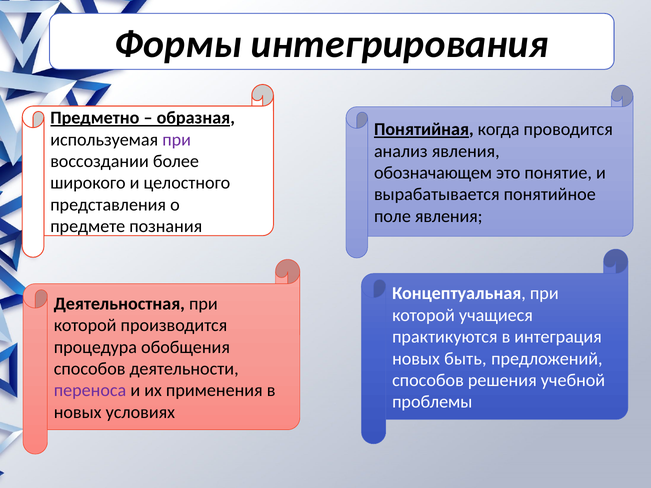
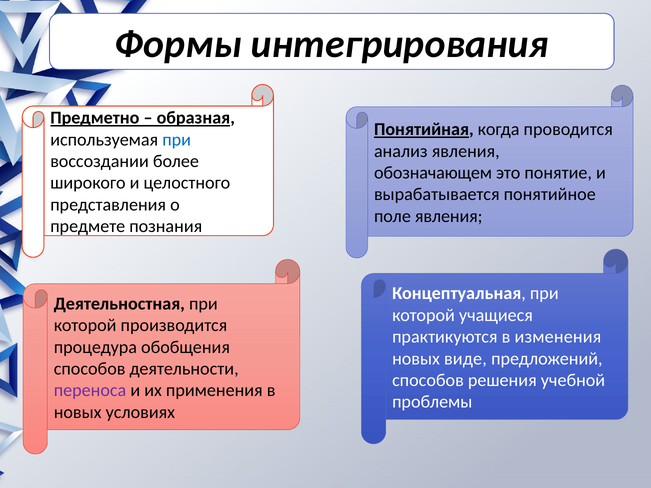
при at (177, 140) colour: purple -> blue
интеграция: интеграция -> изменения
быть: быть -> виде
